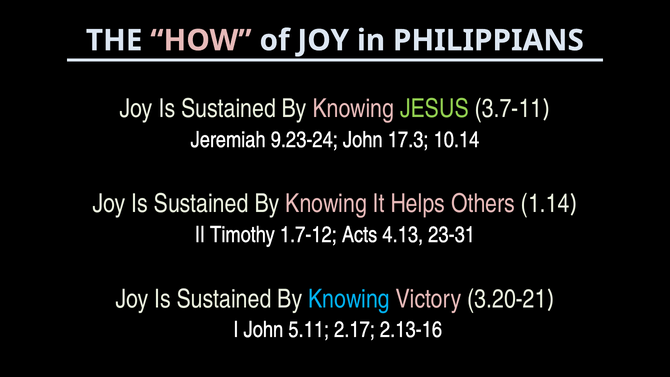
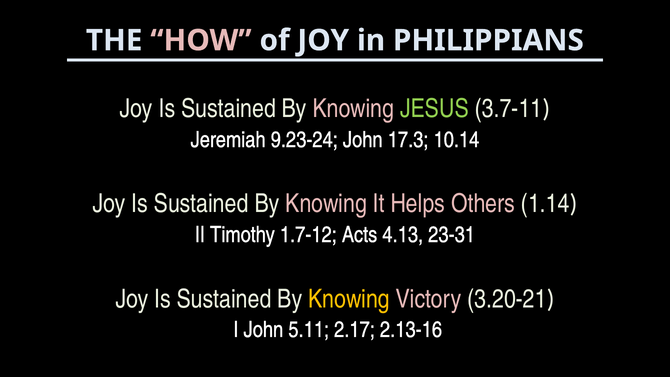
Knowing at (349, 299) colour: light blue -> yellow
